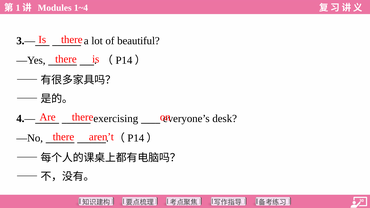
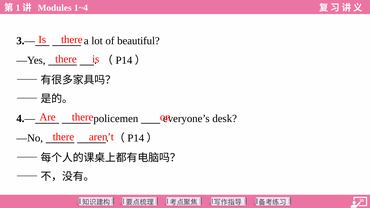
exercising: exercising -> policemen
